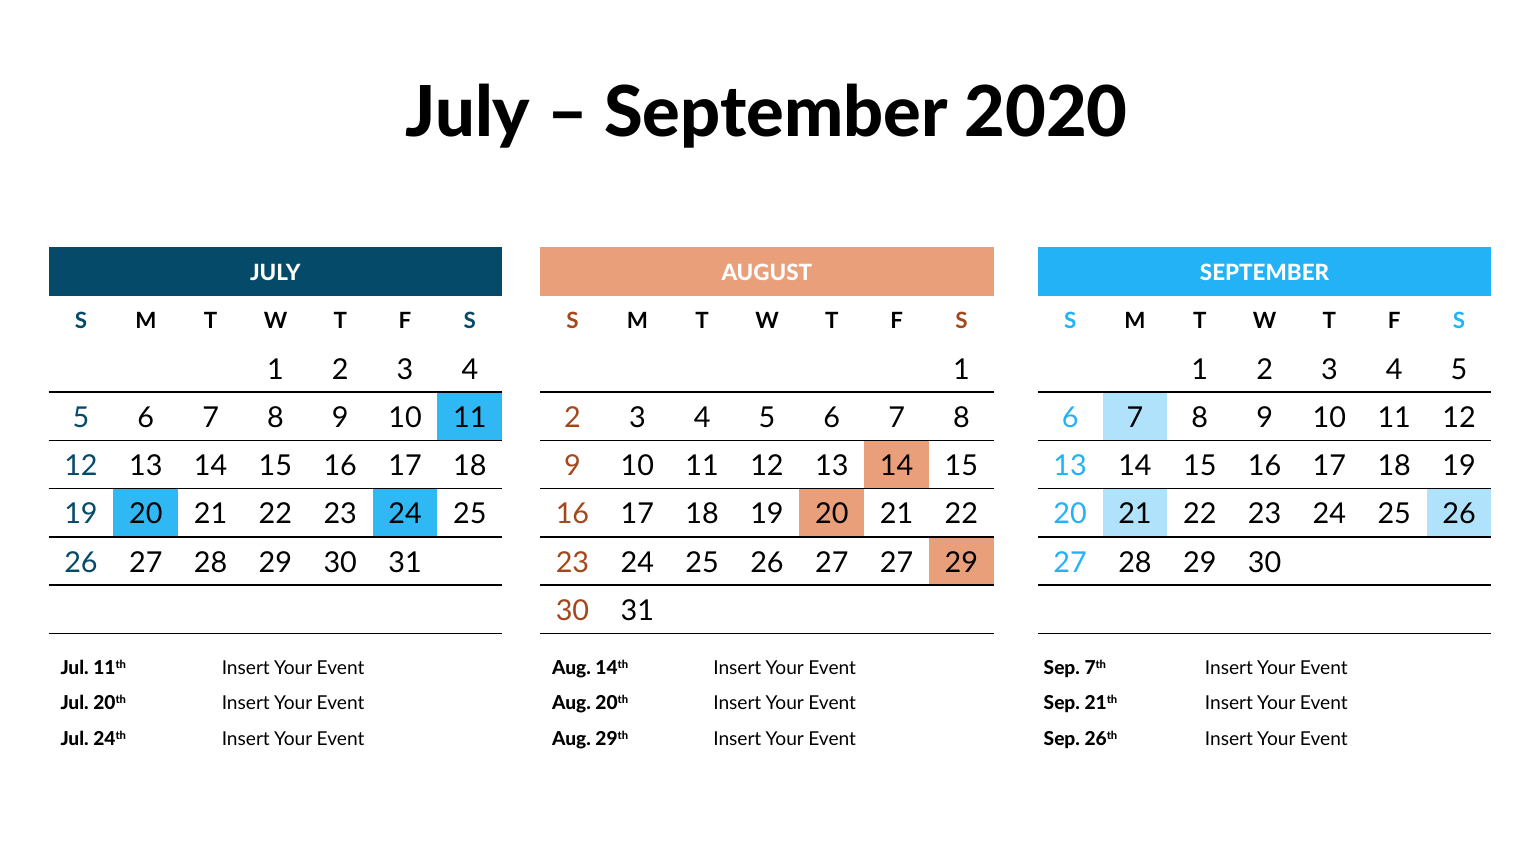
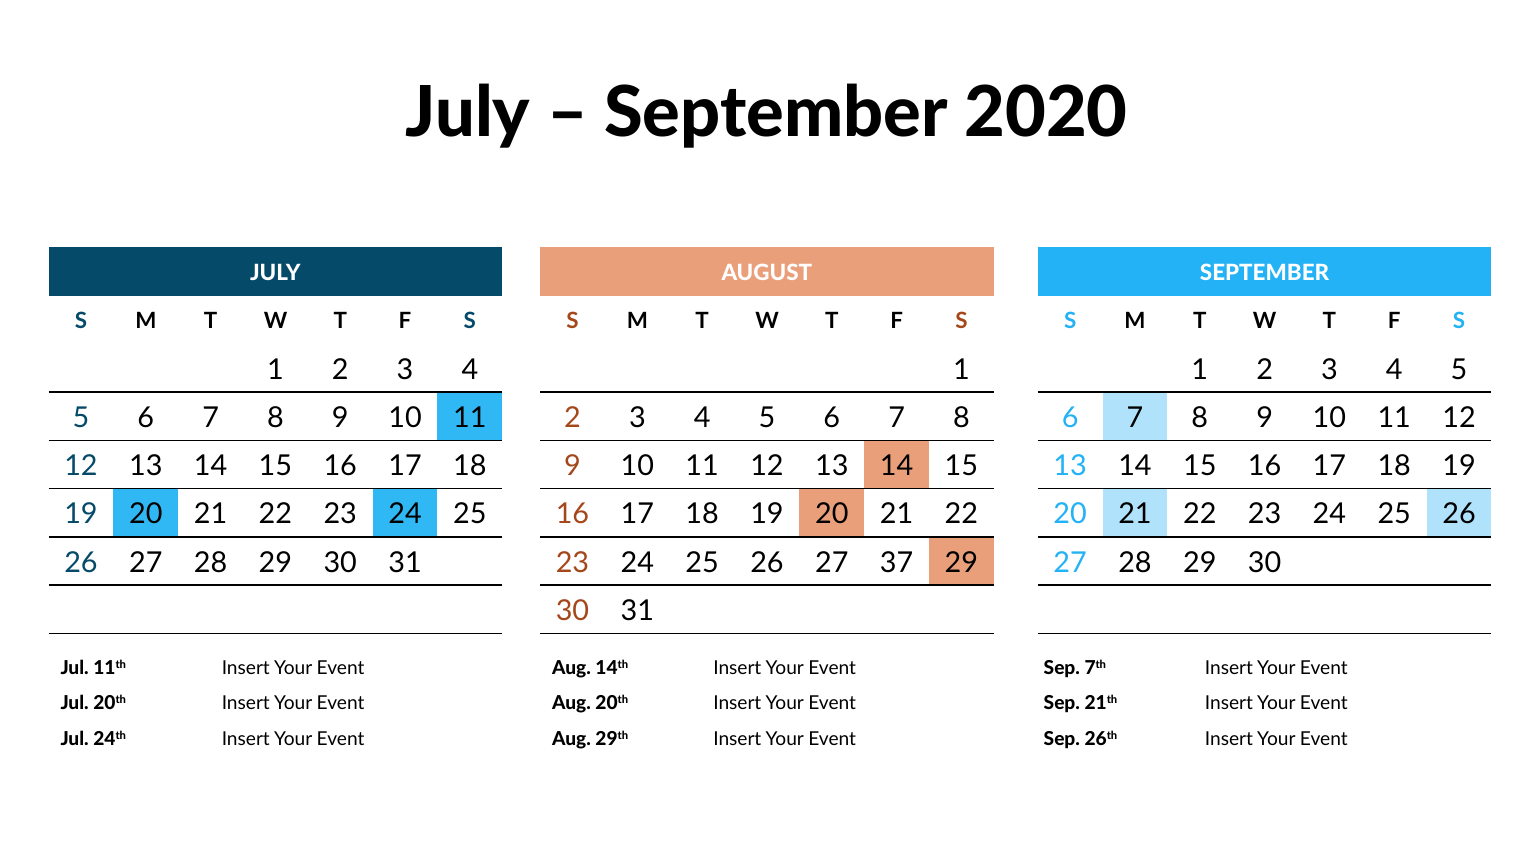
27 27: 27 -> 37
